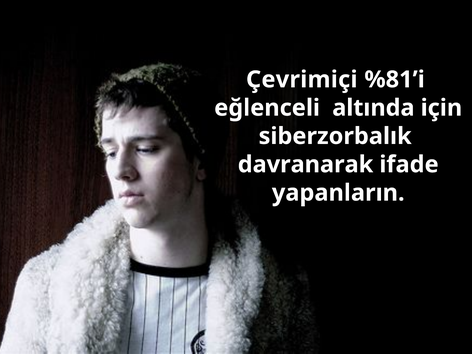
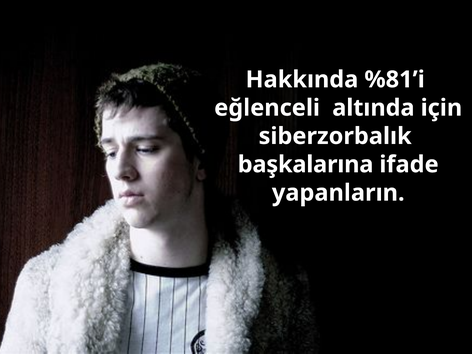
Çevrimiçi: Çevrimiçi -> Hakkında
davranarak: davranarak -> başkalarına
